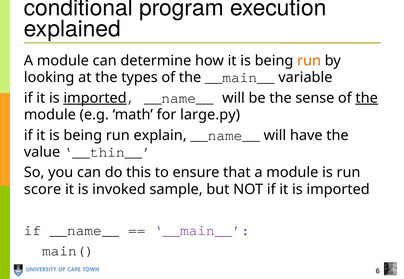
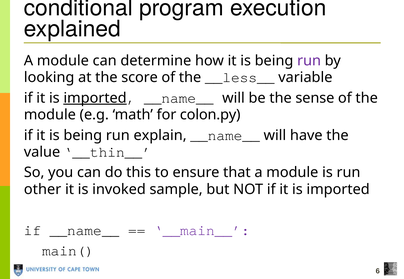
run at (309, 61) colour: orange -> purple
types: types -> score
the __main__: __main__ -> __less__
the at (367, 98) underline: present -> none
large.py: large.py -> colon.py
score: score -> other
